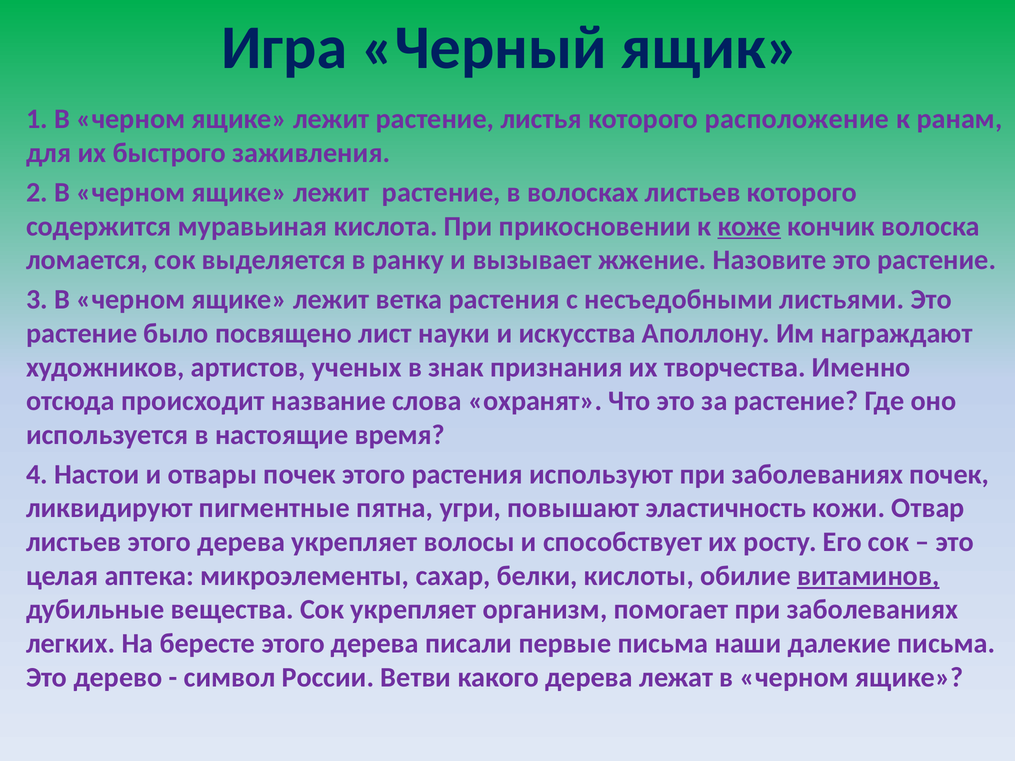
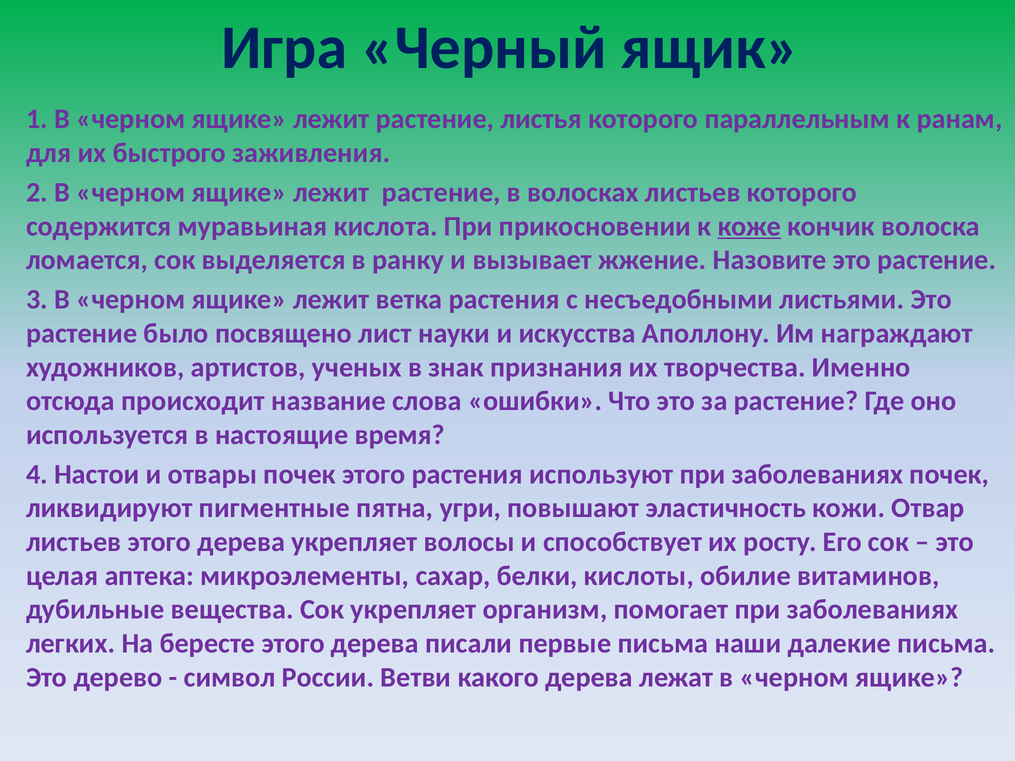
расположение: расположение -> параллельным
охранят: охранят -> ошибки
витаминов underline: present -> none
